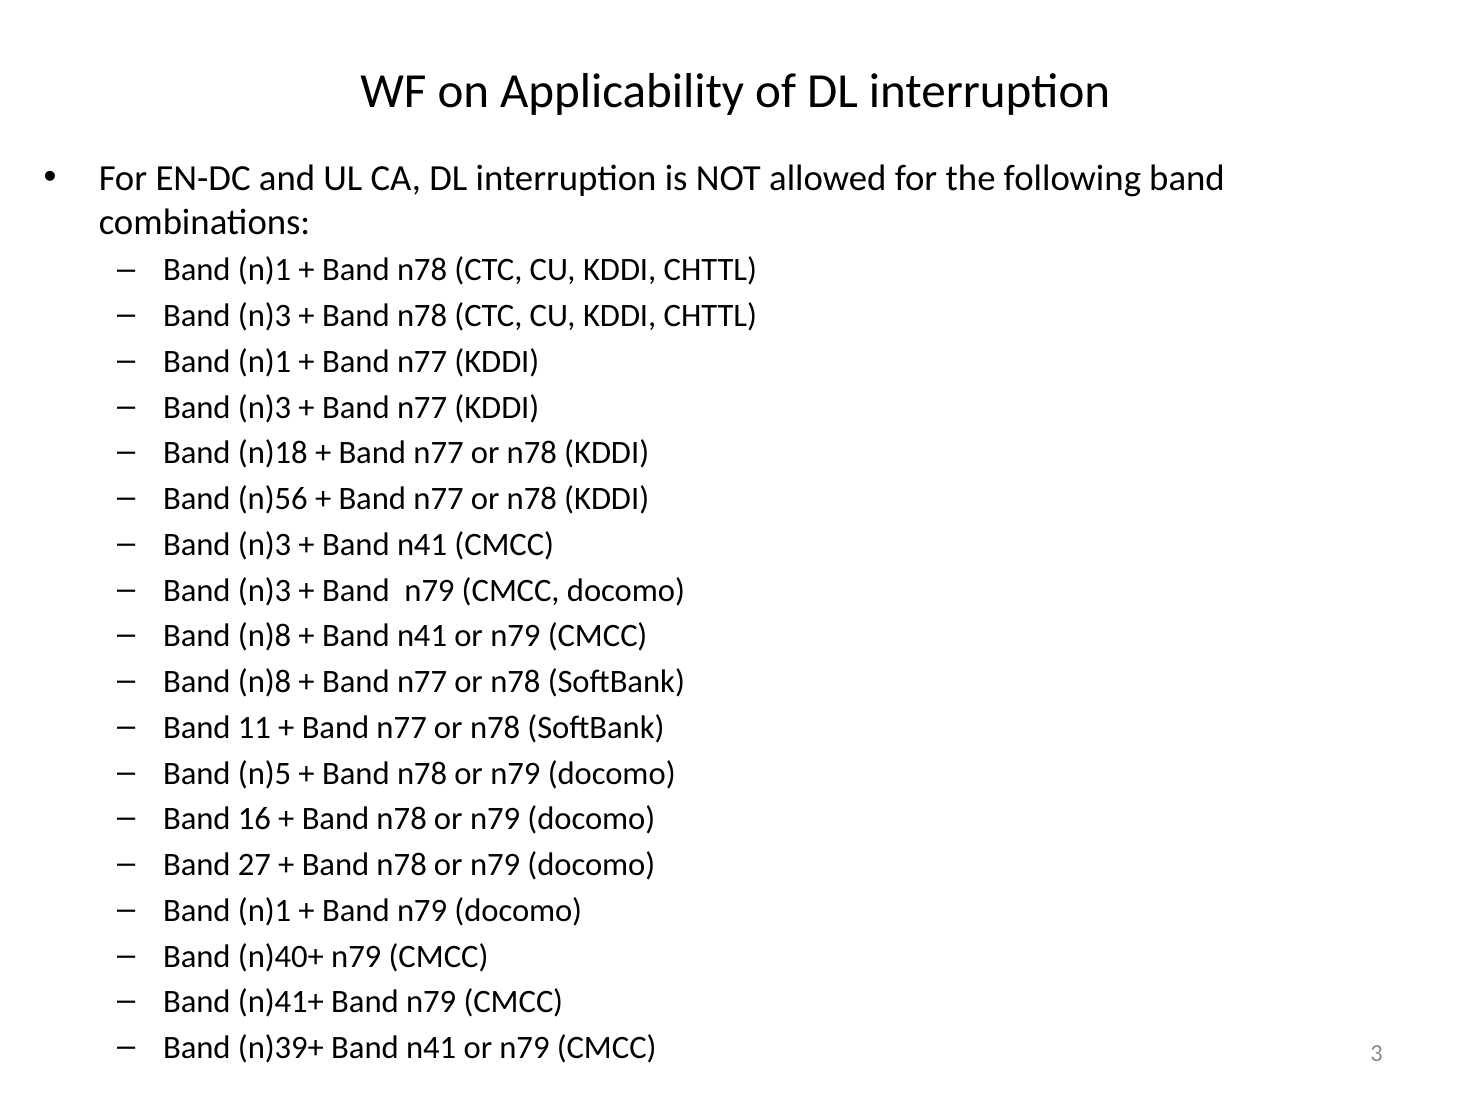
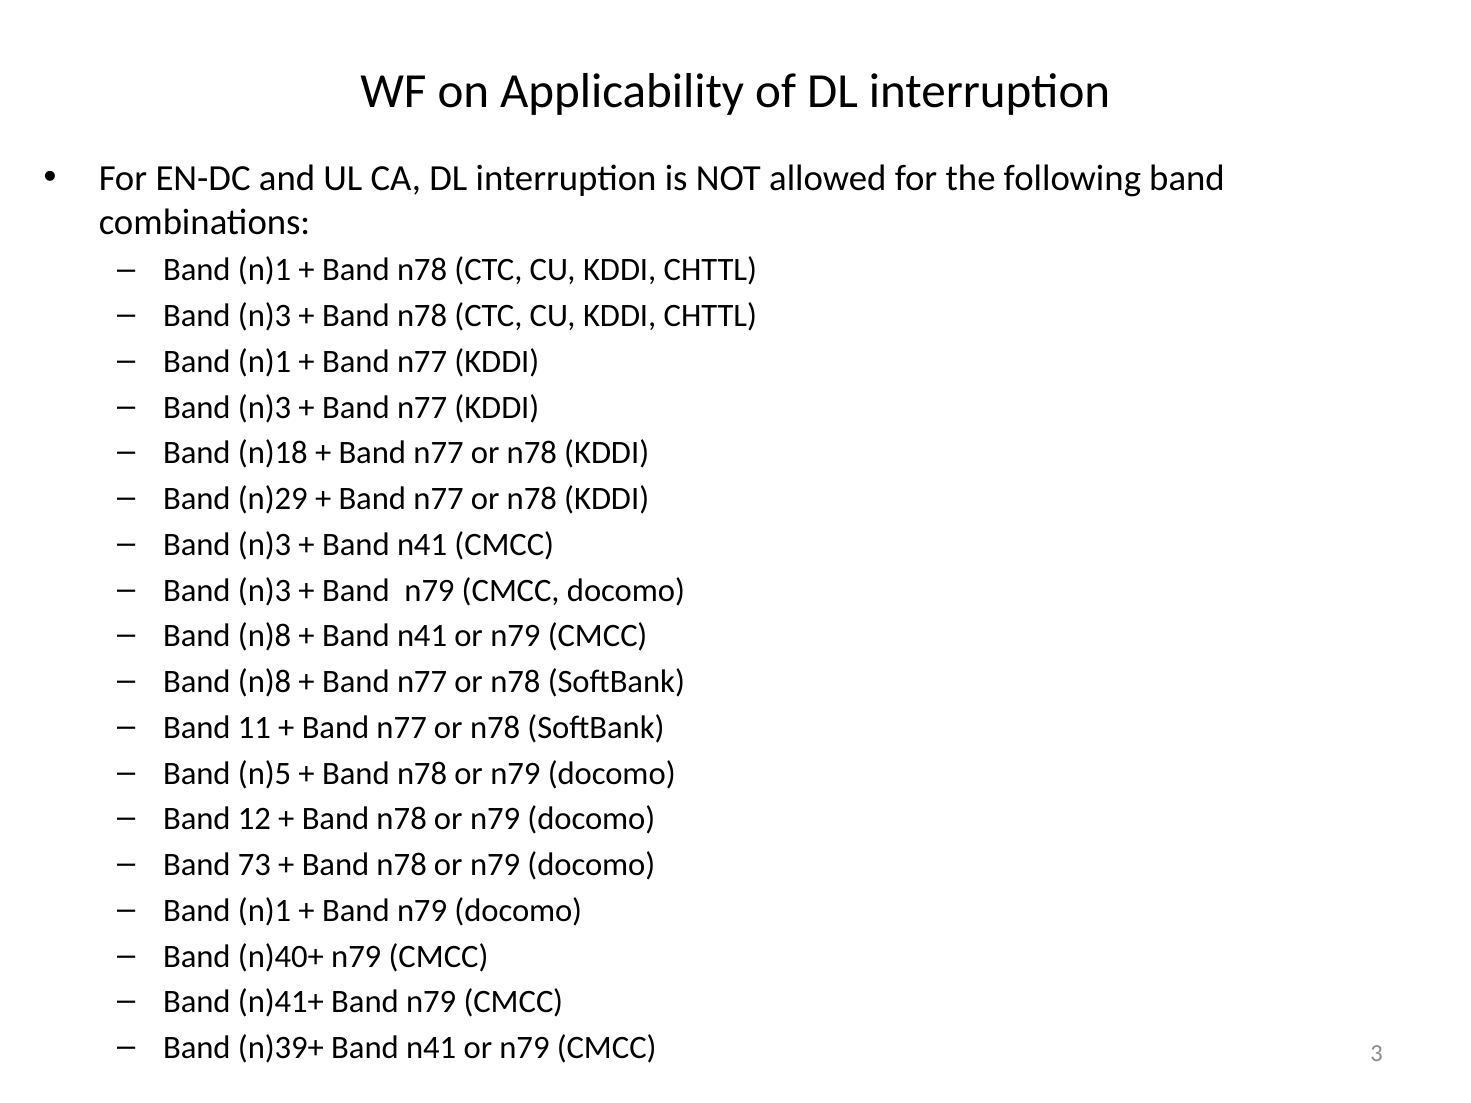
n)56: n)56 -> n)29
16: 16 -> 12
27: 27 -> 73
